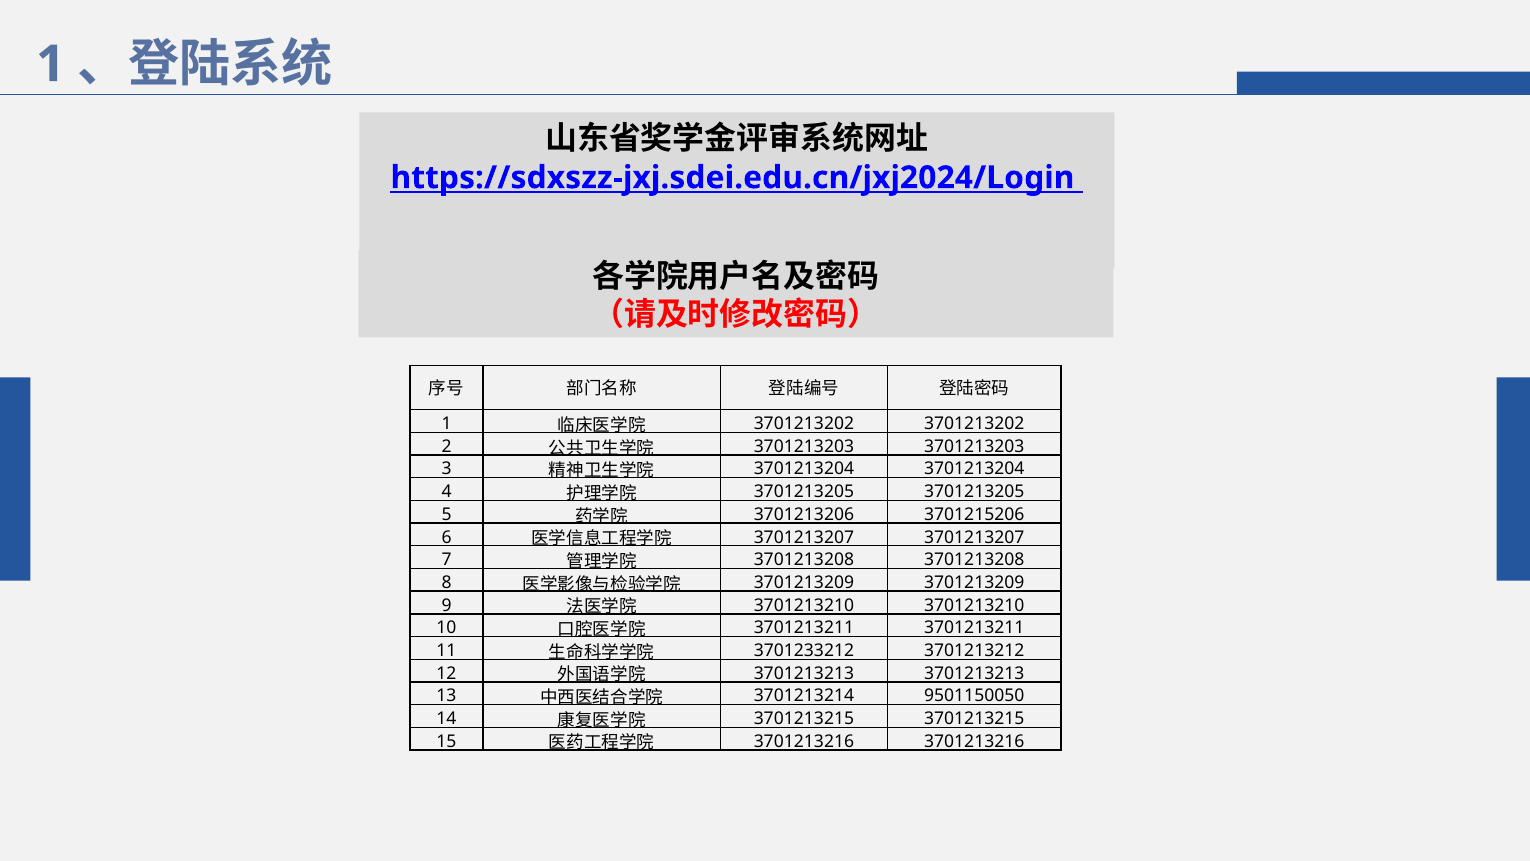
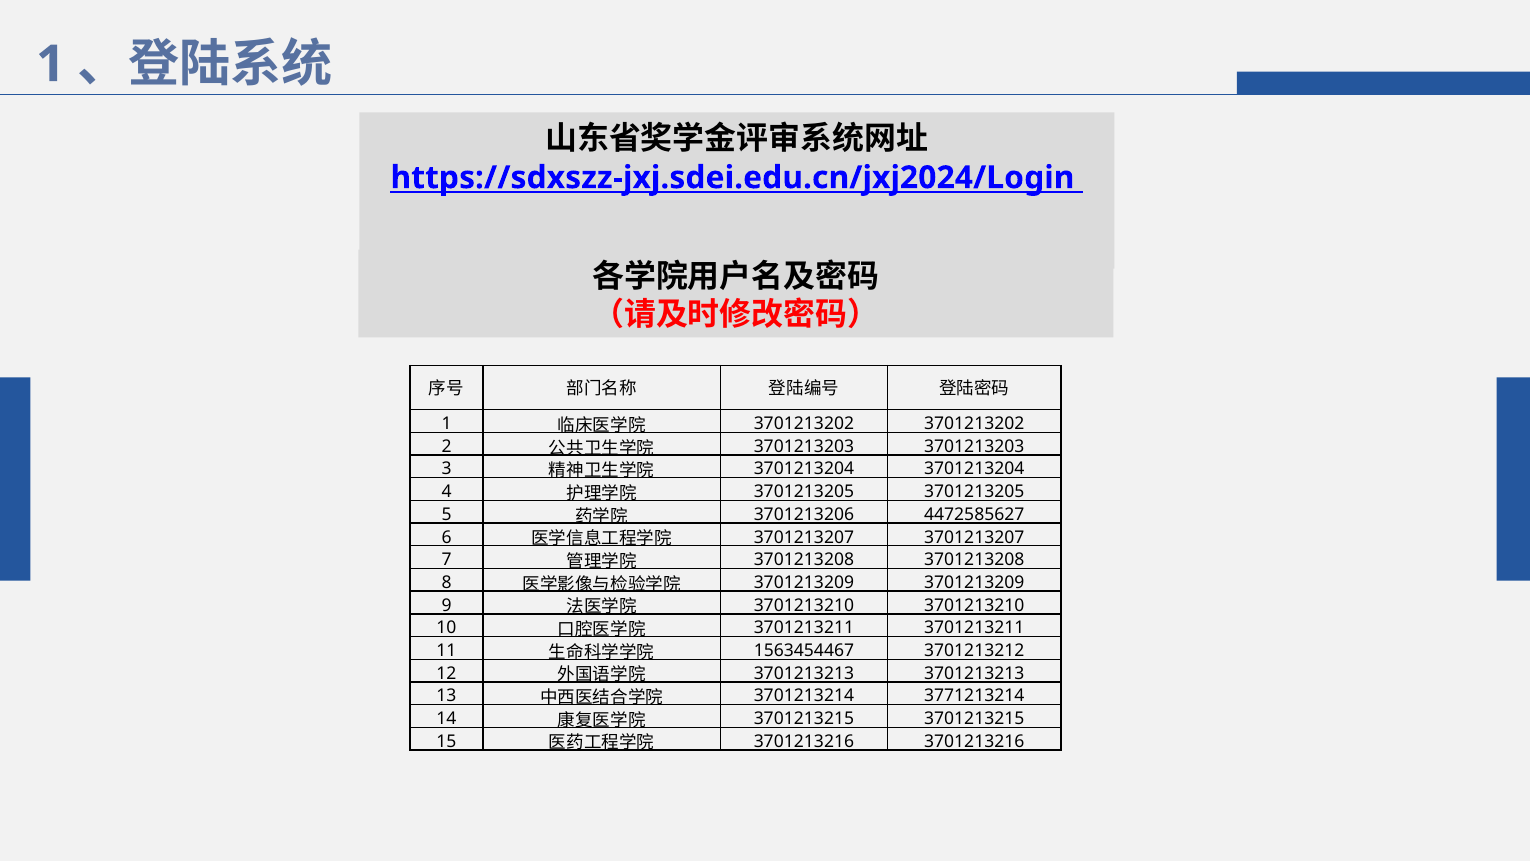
3701215206: 3701215206 -> 4472585627
3701233212: 3701233212 -> 1563454467
9501150050: 9501150050 -> 3771213214
